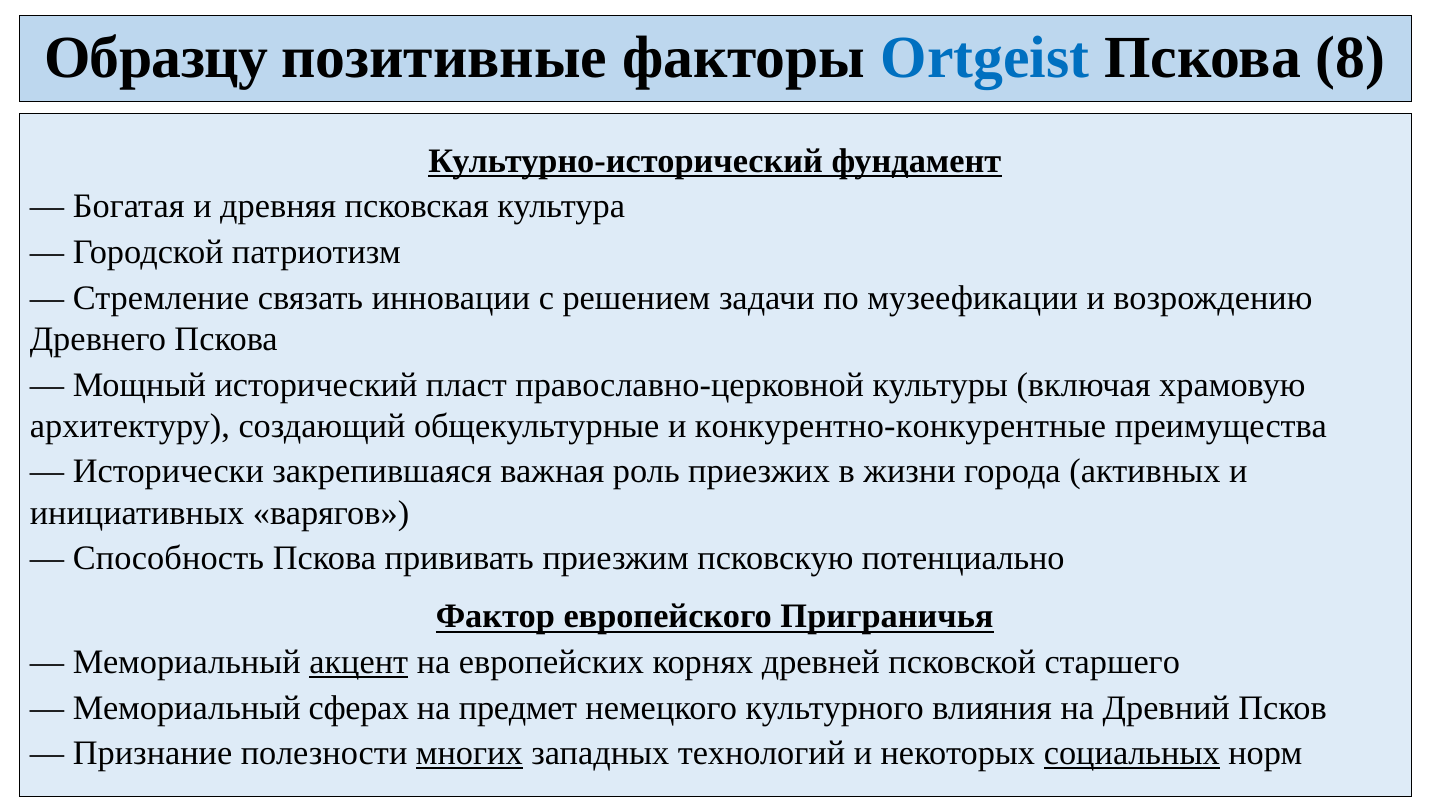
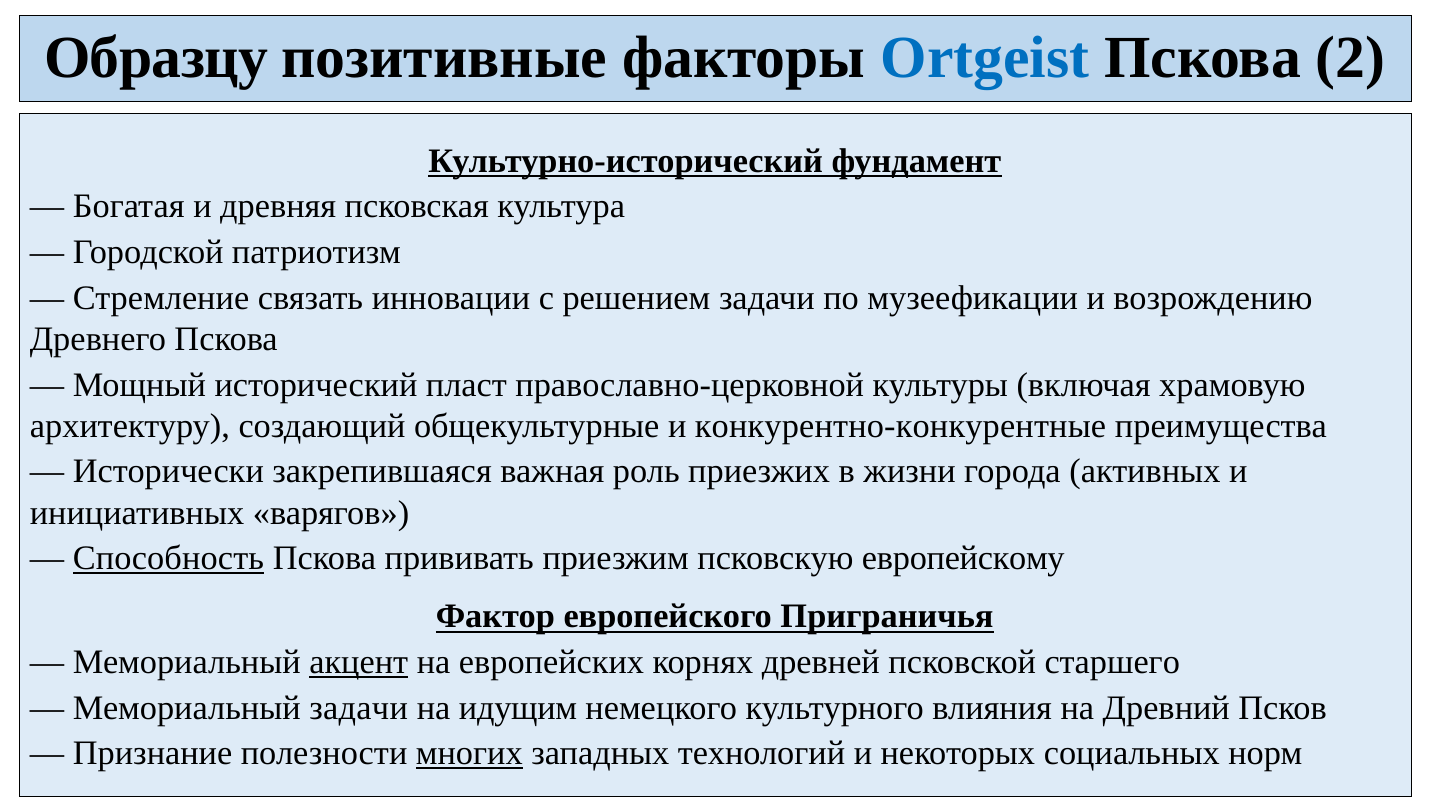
8: 8 -> 2
Способность underline: none -> present
потенциально: потенциально -> европейскому
Мемориальный сферах: сферах -> задачи
предмет: предмет -> идущим
социальных underline: present -> none
